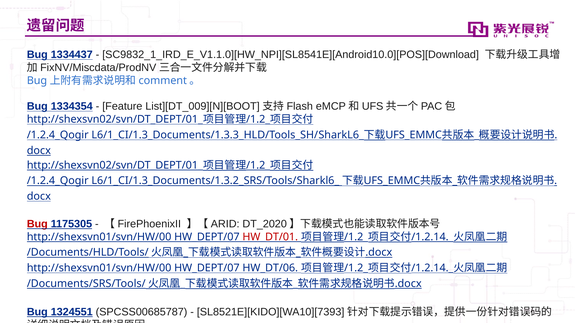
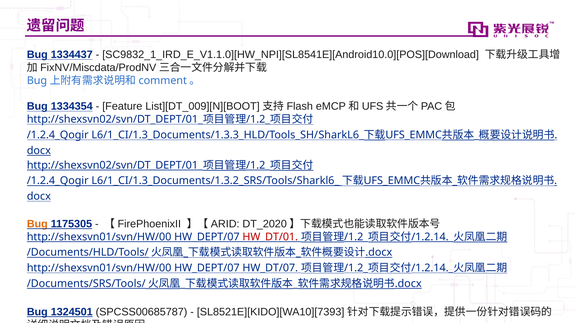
Bug at (37, 224) colour: red -> orange
HW_DT/06: HW_DT/06 -> HW_DT/07
1324551: 1324551 -> 1324501
